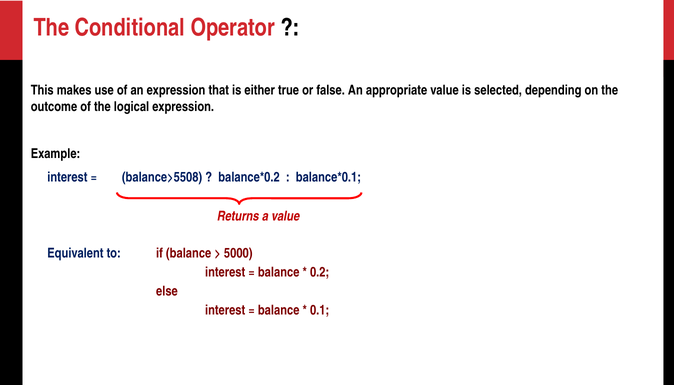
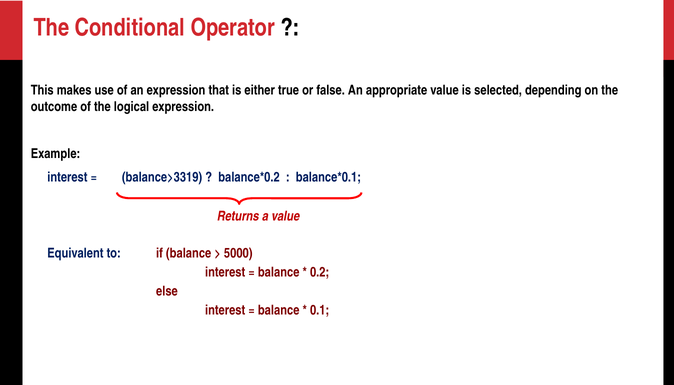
balance>5508: balance>5508 -> balance>3319
